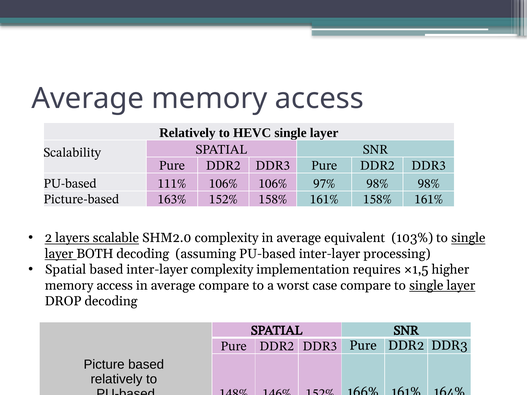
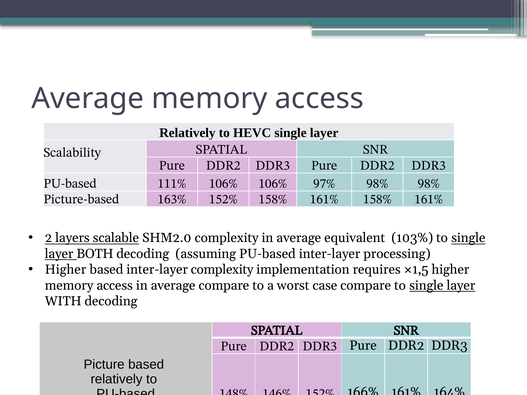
Spatial at (66, 270): Spatial -> Higher
DROP: DROP -> WITH
